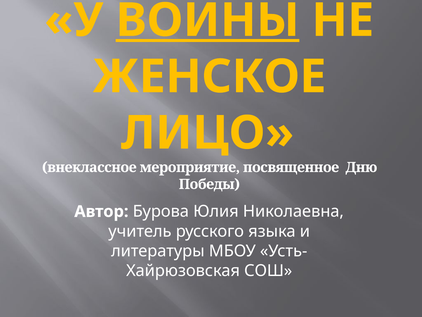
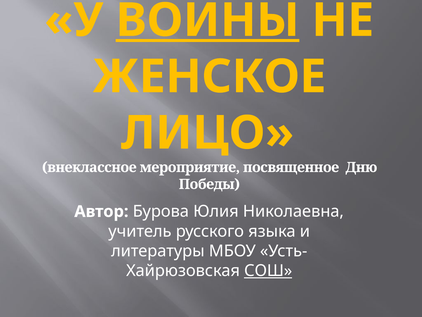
СОШ underline: none -> present
